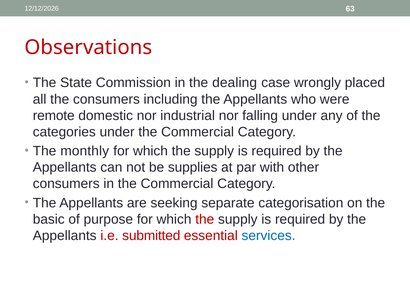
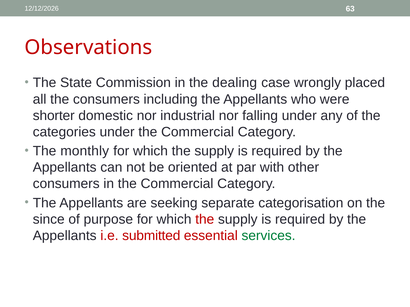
remote: remote -> shorter
supplies: supplies -> oriented
basic: basic -> since
services colour: blue -> green
